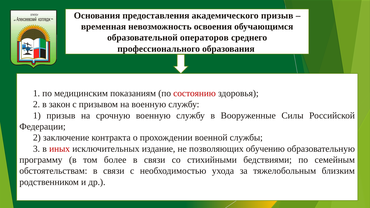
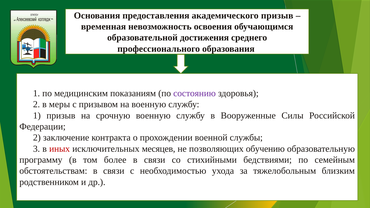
операторов: операторов -> достижения
состоянию colour: red -> purple
закон: закон -> меры
издание: издание -> месяцев
